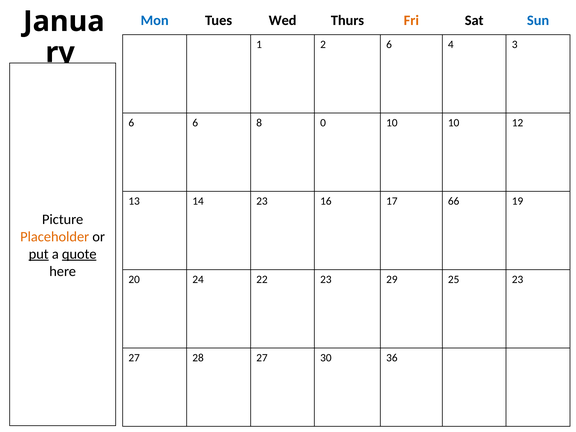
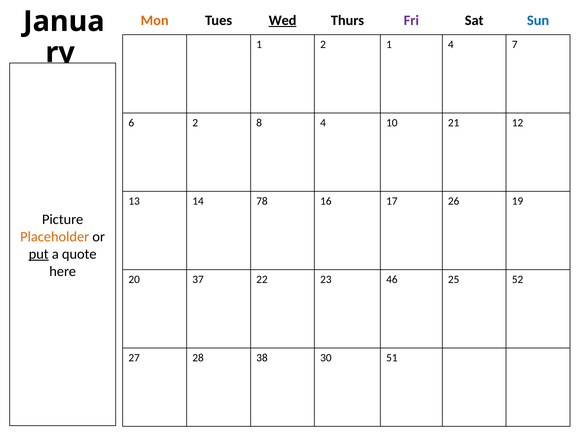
Mon colour: blue -> orange
Wed underline: none -> present
Fri colour: orange -> purple
2 6: 6 -> 1
3: 3 -> 7
6 6: 6 -> 2
8 0: 0 -> 4
10 10: 10 -> 21
14 23: 23 -> 78
66: 66 -> 26
quote underline: present -> none
24: 24 -> 37
29: 29 -> 46
25 23: 23 -> 52
28 27: 27 -> 38
36: 36 -> 51
